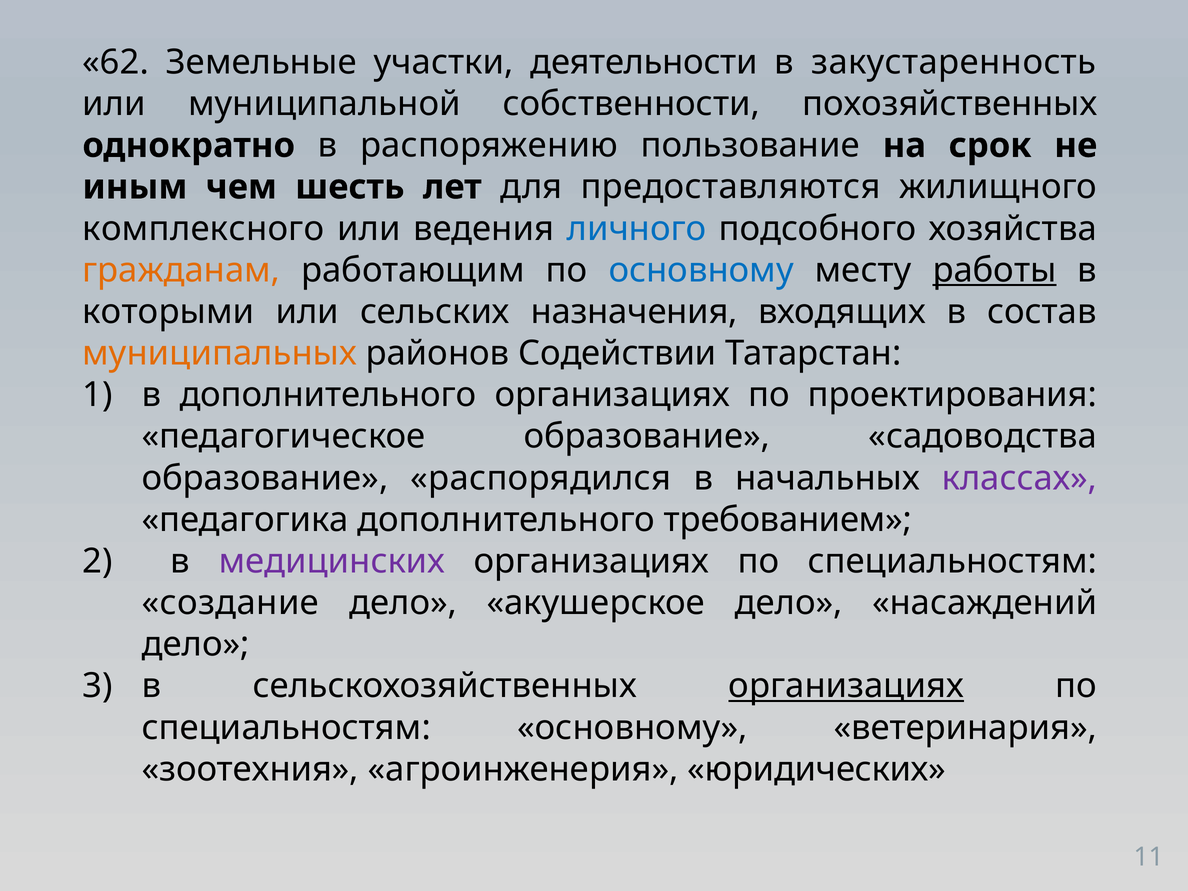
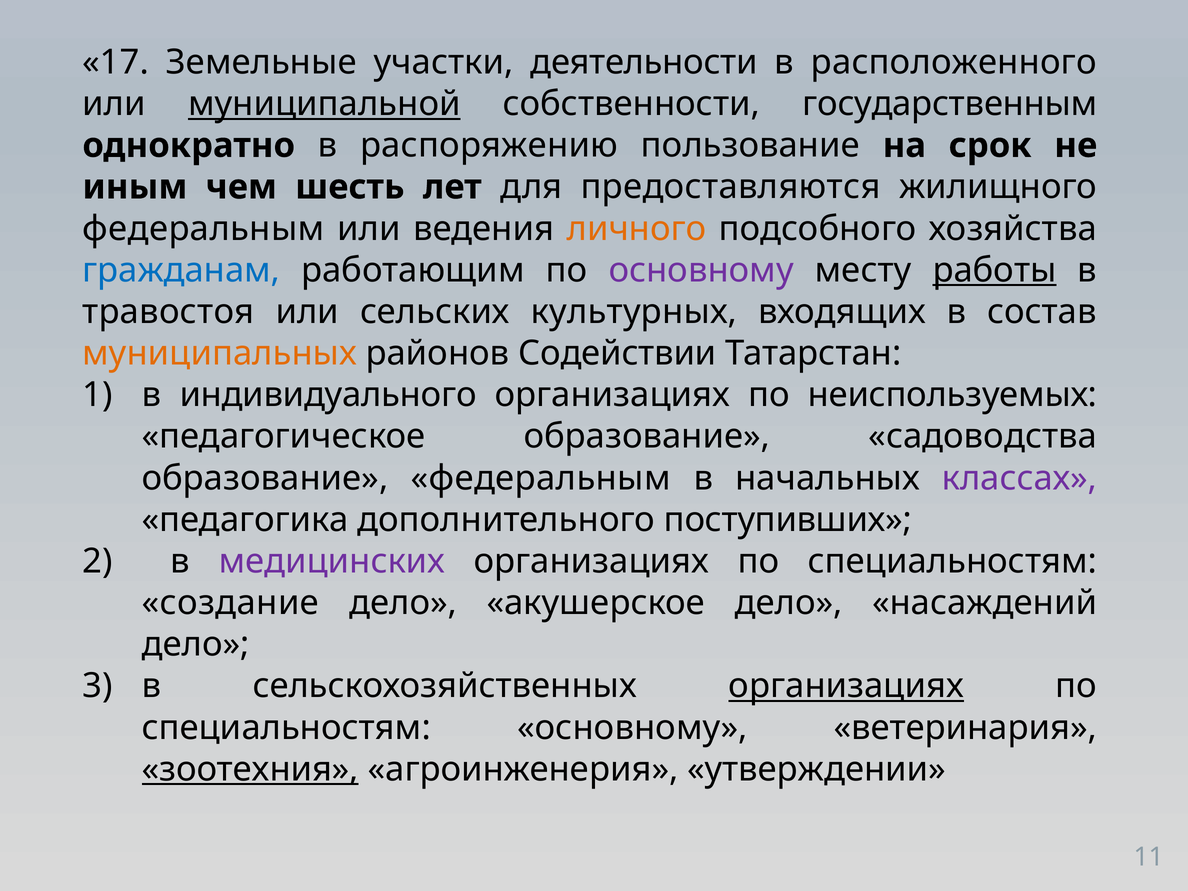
62: 62 -> 17
закустаренность: закустаренность -> расположенного
муниципальной underline: none -> present
похозяйственных: похозяйственных -> государственным
комплексного at (203, 229): комплексного -> федеральным
личного colour: blue -> orange
гражданам colour: orange -> blue
основному at (701, 270) colour: blue -> purple
которыми: которыми -> травостоя
назначения: назначения -> культурных
в дополнительного: дополнительного -> индивидуального
проектирования: проектирования -> неиспользуемых
образование распорядился: распорядился -> федеральным
требованием: требованием -> поступивших
зоотехния underline: none -> present
юридических: юридических -> утверждении
